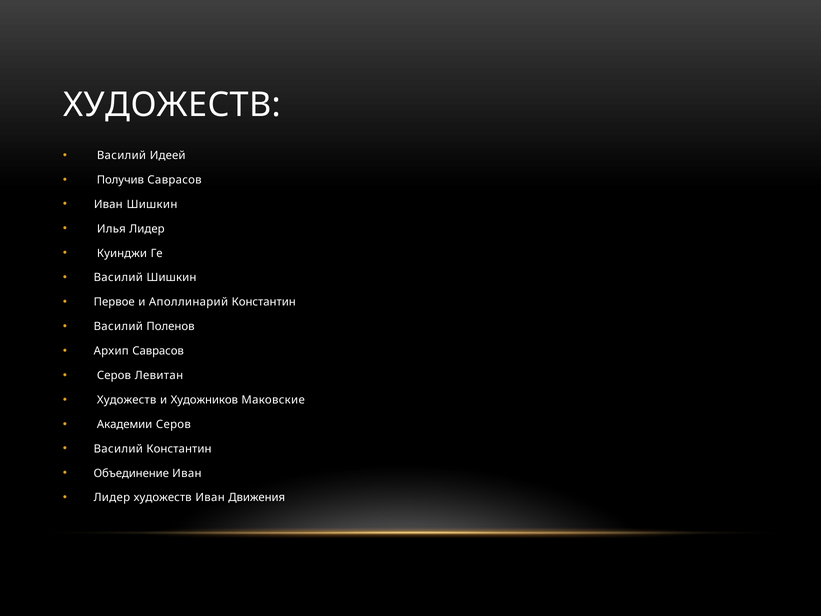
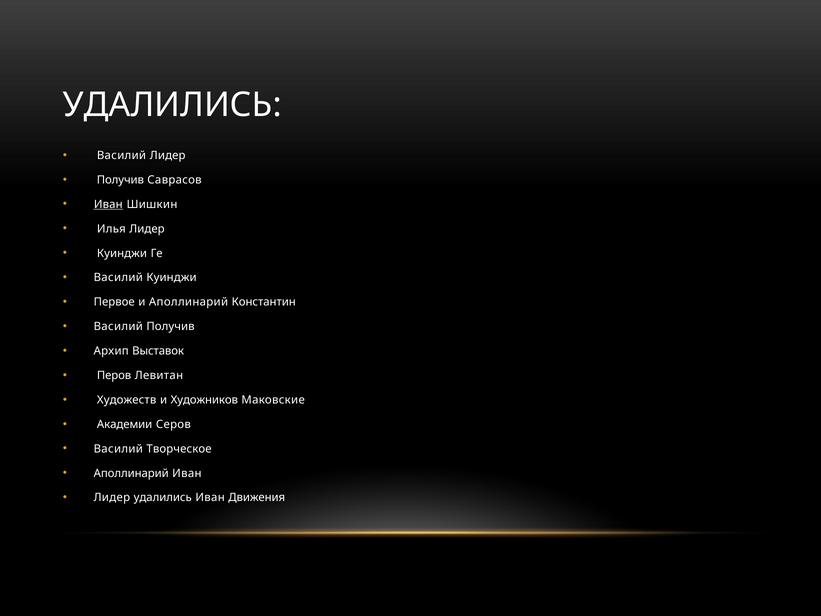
ХУДОЖЕСТВ at (172, 105): ХУДОЖЕСТВ -> УДАЛИЛИСЬ
Василий Идеей: Идеей -> Лидер
Иван at (108, 204) underline: none -> present
Василий Шишкин: Шишкин -> Куинджи
Василий Поленов: Поленов -> Получив
Архип Саврасов: Саврасов -> Выставок
Серов at (114, 375): Серов -> Перов
Василий Константин: Константин -> Творческое
Объединение at (131, 473): Объединение -> Аполлинарий
Лидер художеств: художеств -> удалились
